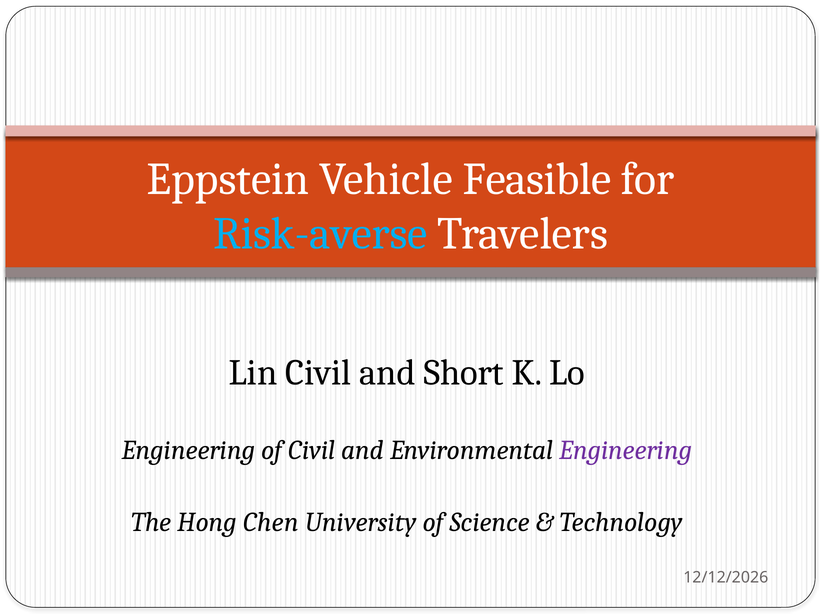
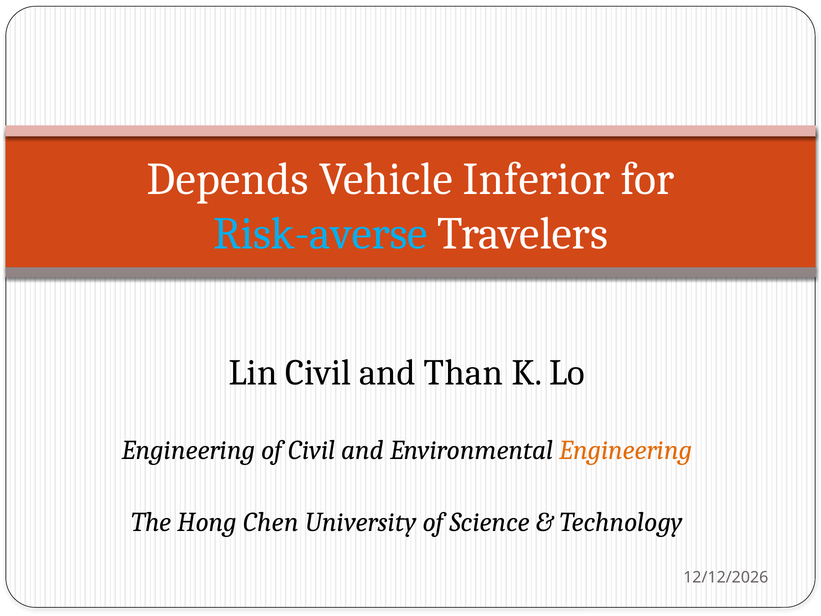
Eppstein: Eppstein -> Depends
Feasible: Feasible -> Inferior
Short: Short -> Than
Engineering at (626, 450) colour: purple -> orange
